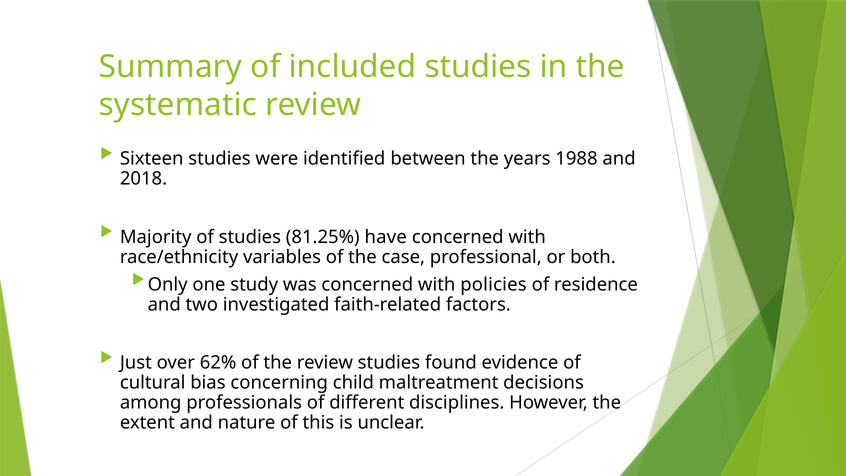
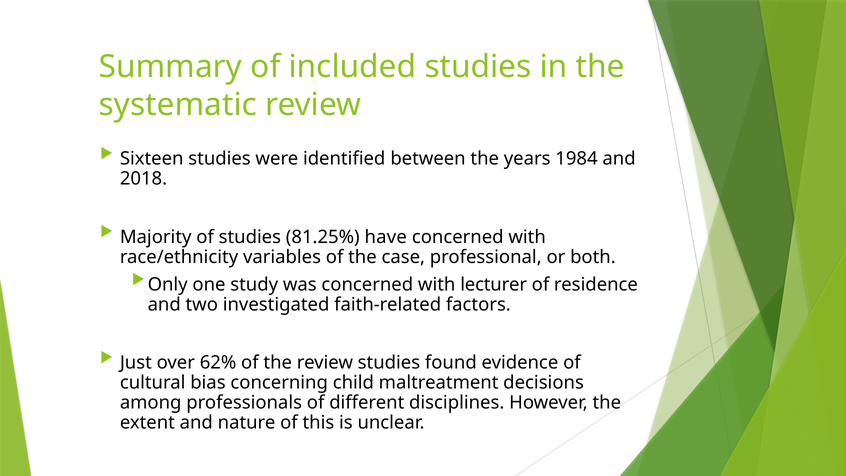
1988: 1988 -> 1984
policies: policies -> lecturer
